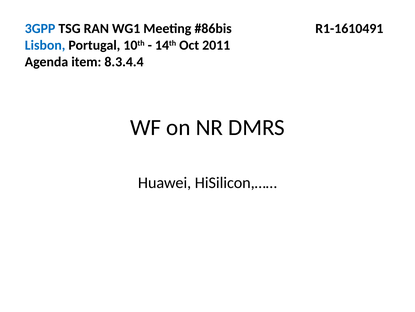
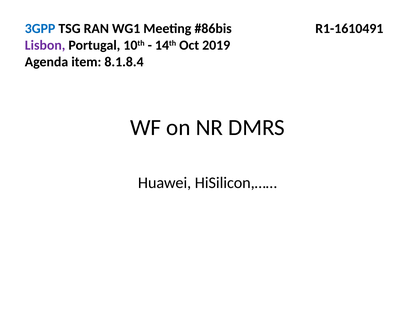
Lisbon colour: blue -> purple
2011: 2011 -> 2019
8.3.4.4: 8.3.4.4 -> 8.1.8.4
